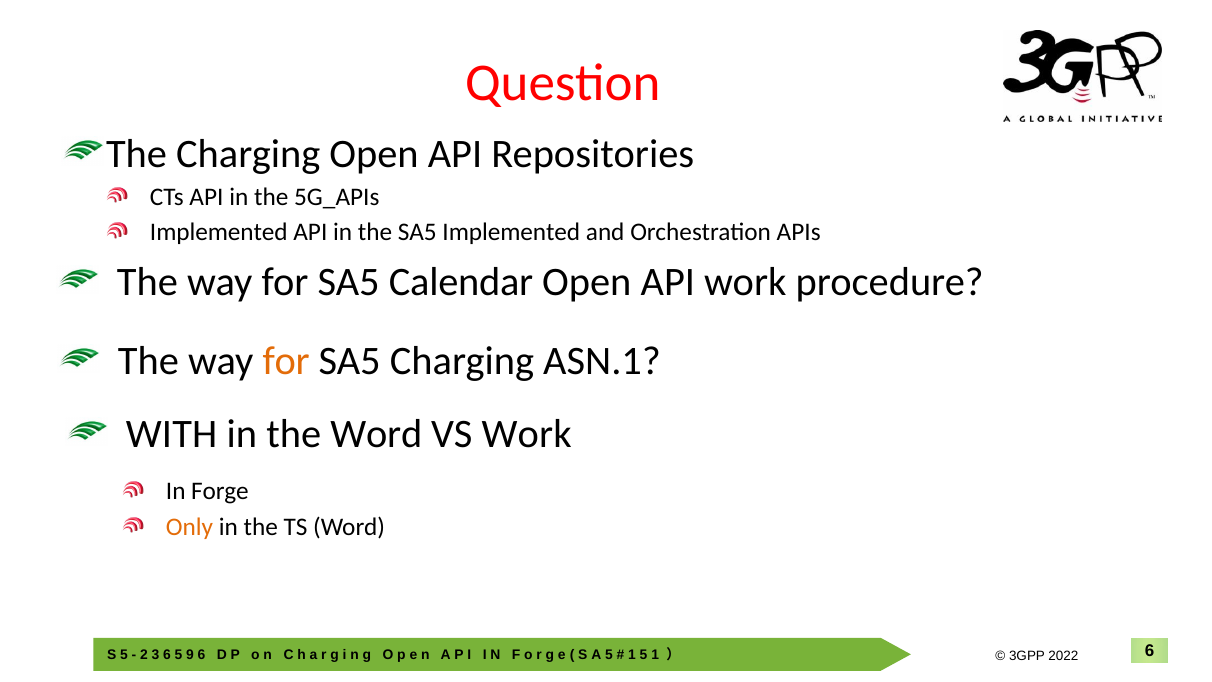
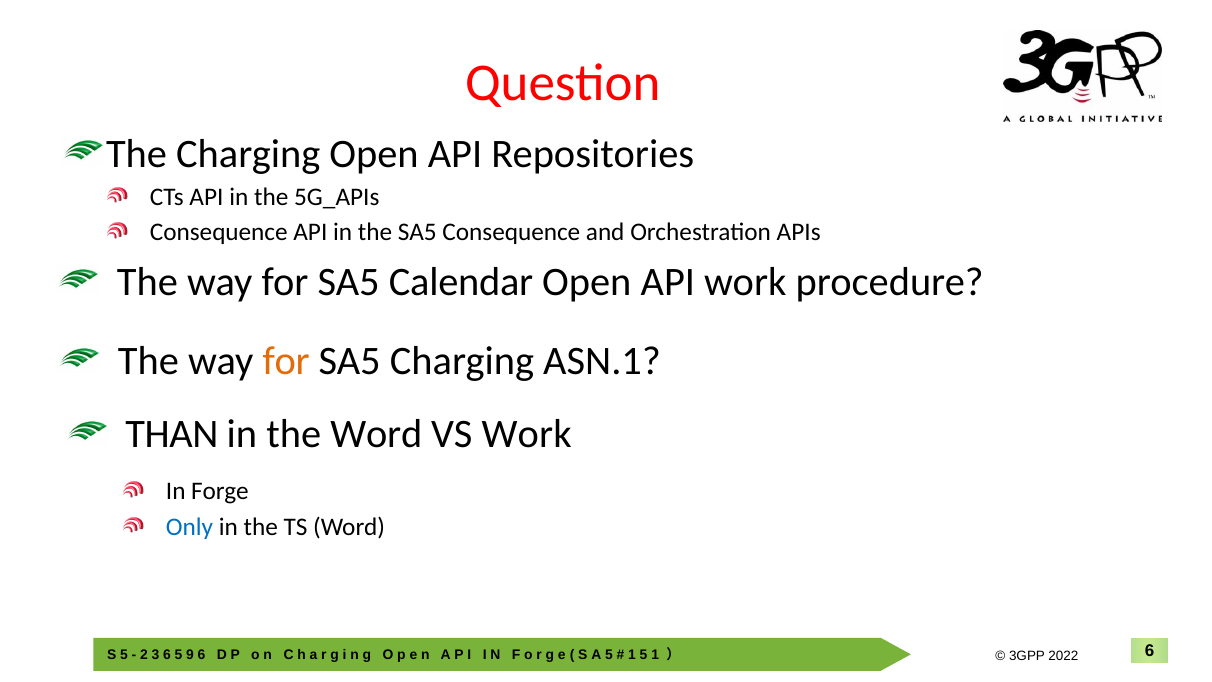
Implemented at (219, 232): Implemented -> Consequence
SA5 Implemented: Implemented -> Consequence
WITH: WITH -> THAN
Only colour: orange -> blue
